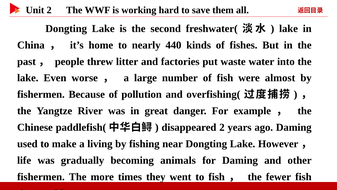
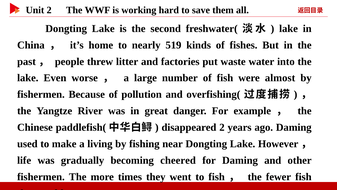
440: 440 -> 519
animals: animals -> cheered
